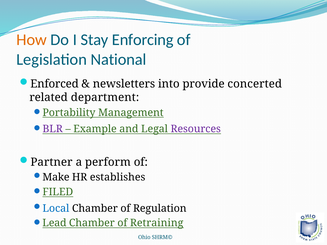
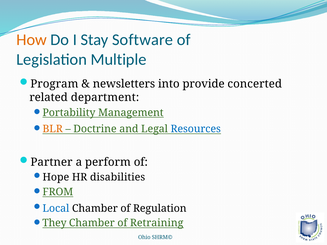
Enforcing: Enforcing -> Software
National: National -> Multiple
Enforced: Enforced -> Program
BLR colour: purple -> orange
Example: Example -> Doctrine
Resources colour: purple -> blue
Make: Make -> Hope
establishes: establishes -> disabilities
FILED: FILED -> FROM
Lead: Lead -> They
